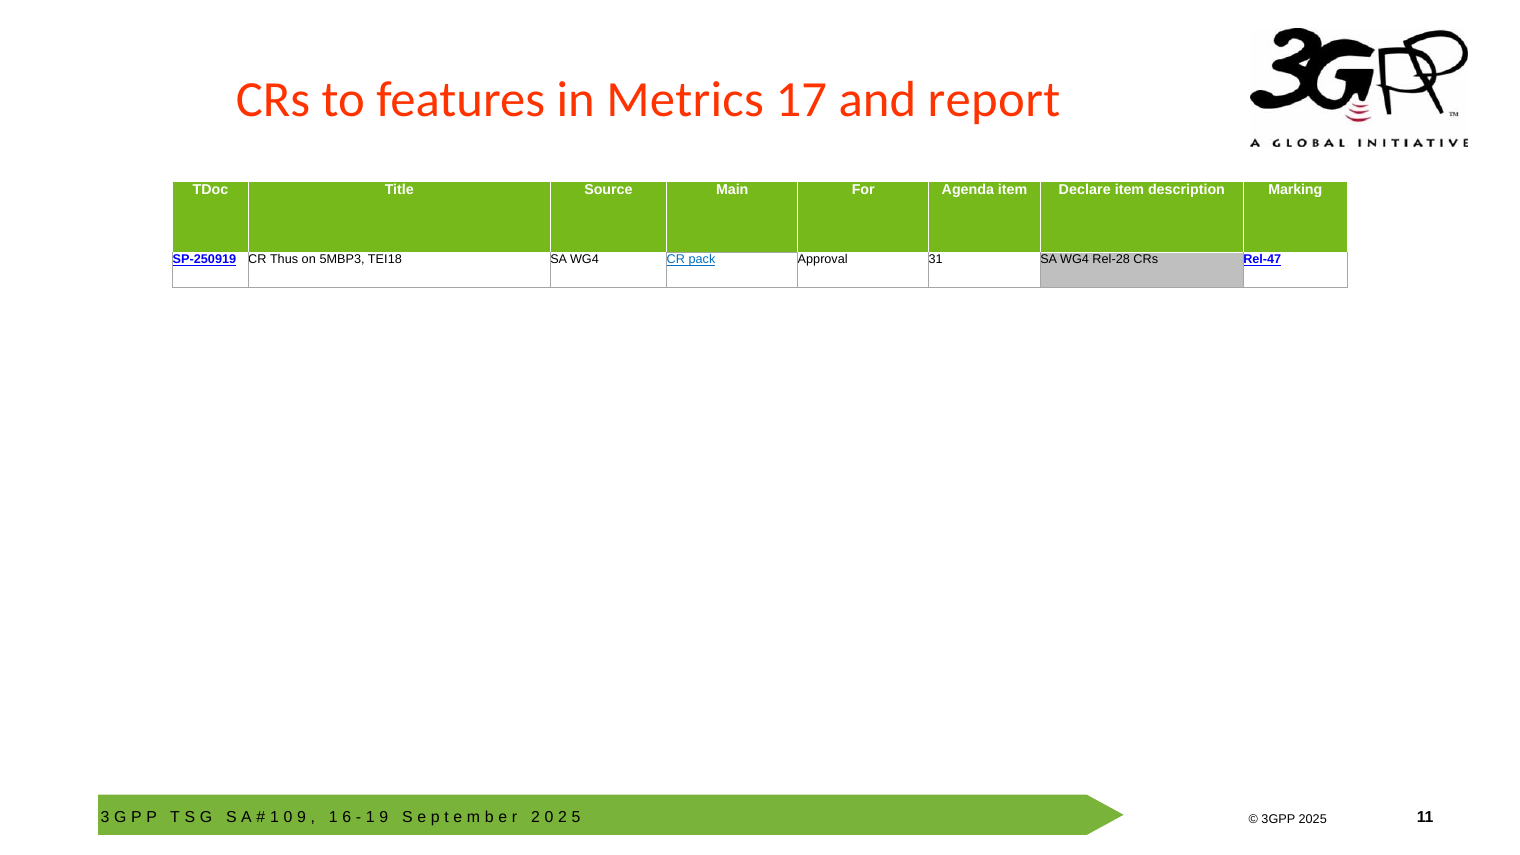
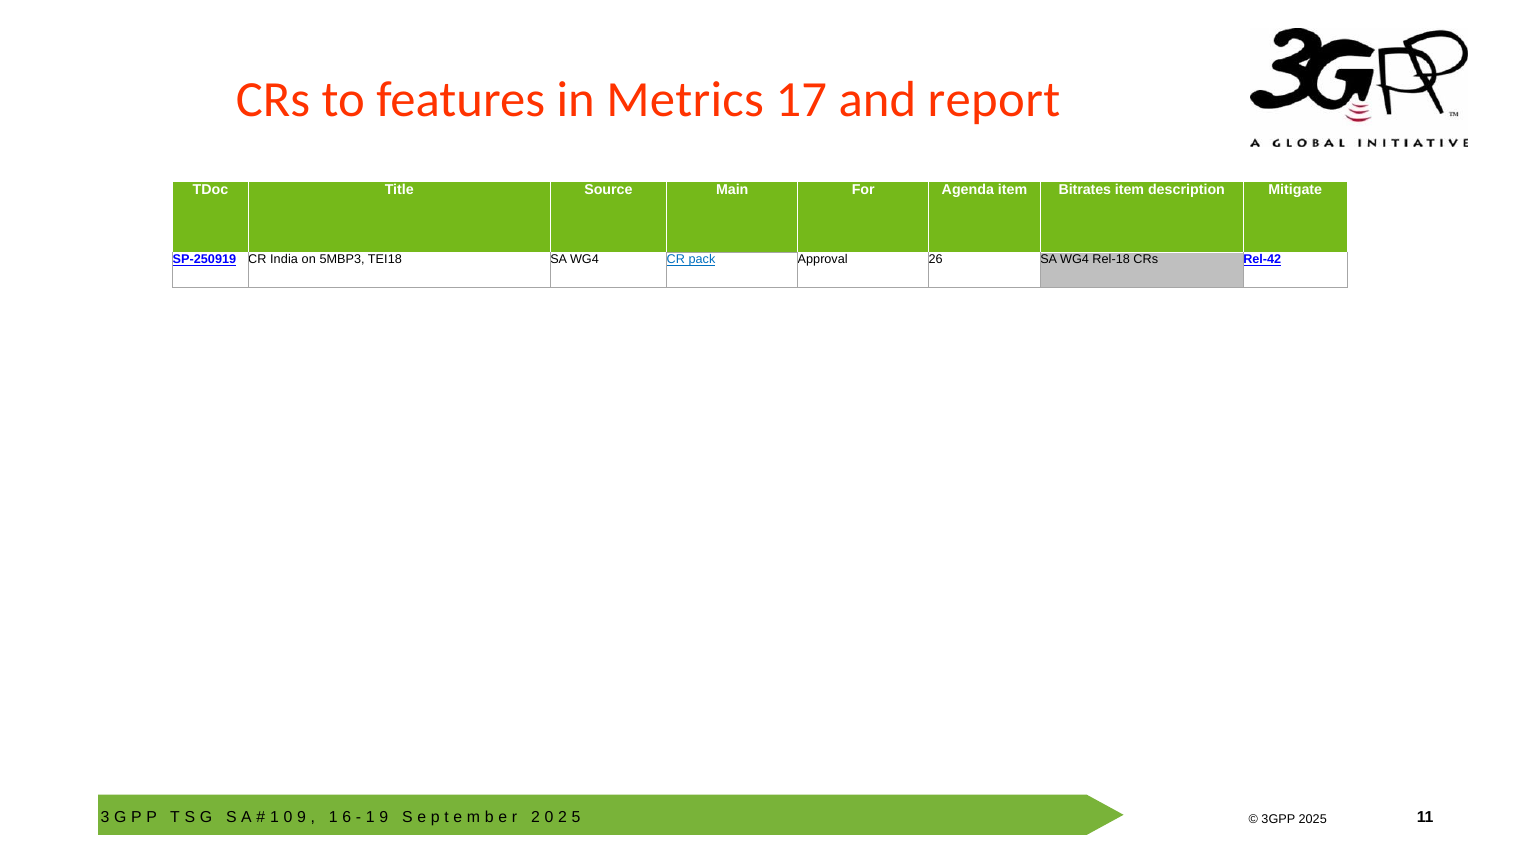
Declare: Declare -> Bitrates
Marking: Marking -> Mitigate
Thus: Thus -> India
31: 31 -> 26
Rel-28: Rel-28 -> Rel-18
Rel-47: Rel-47 -> Rel-42
